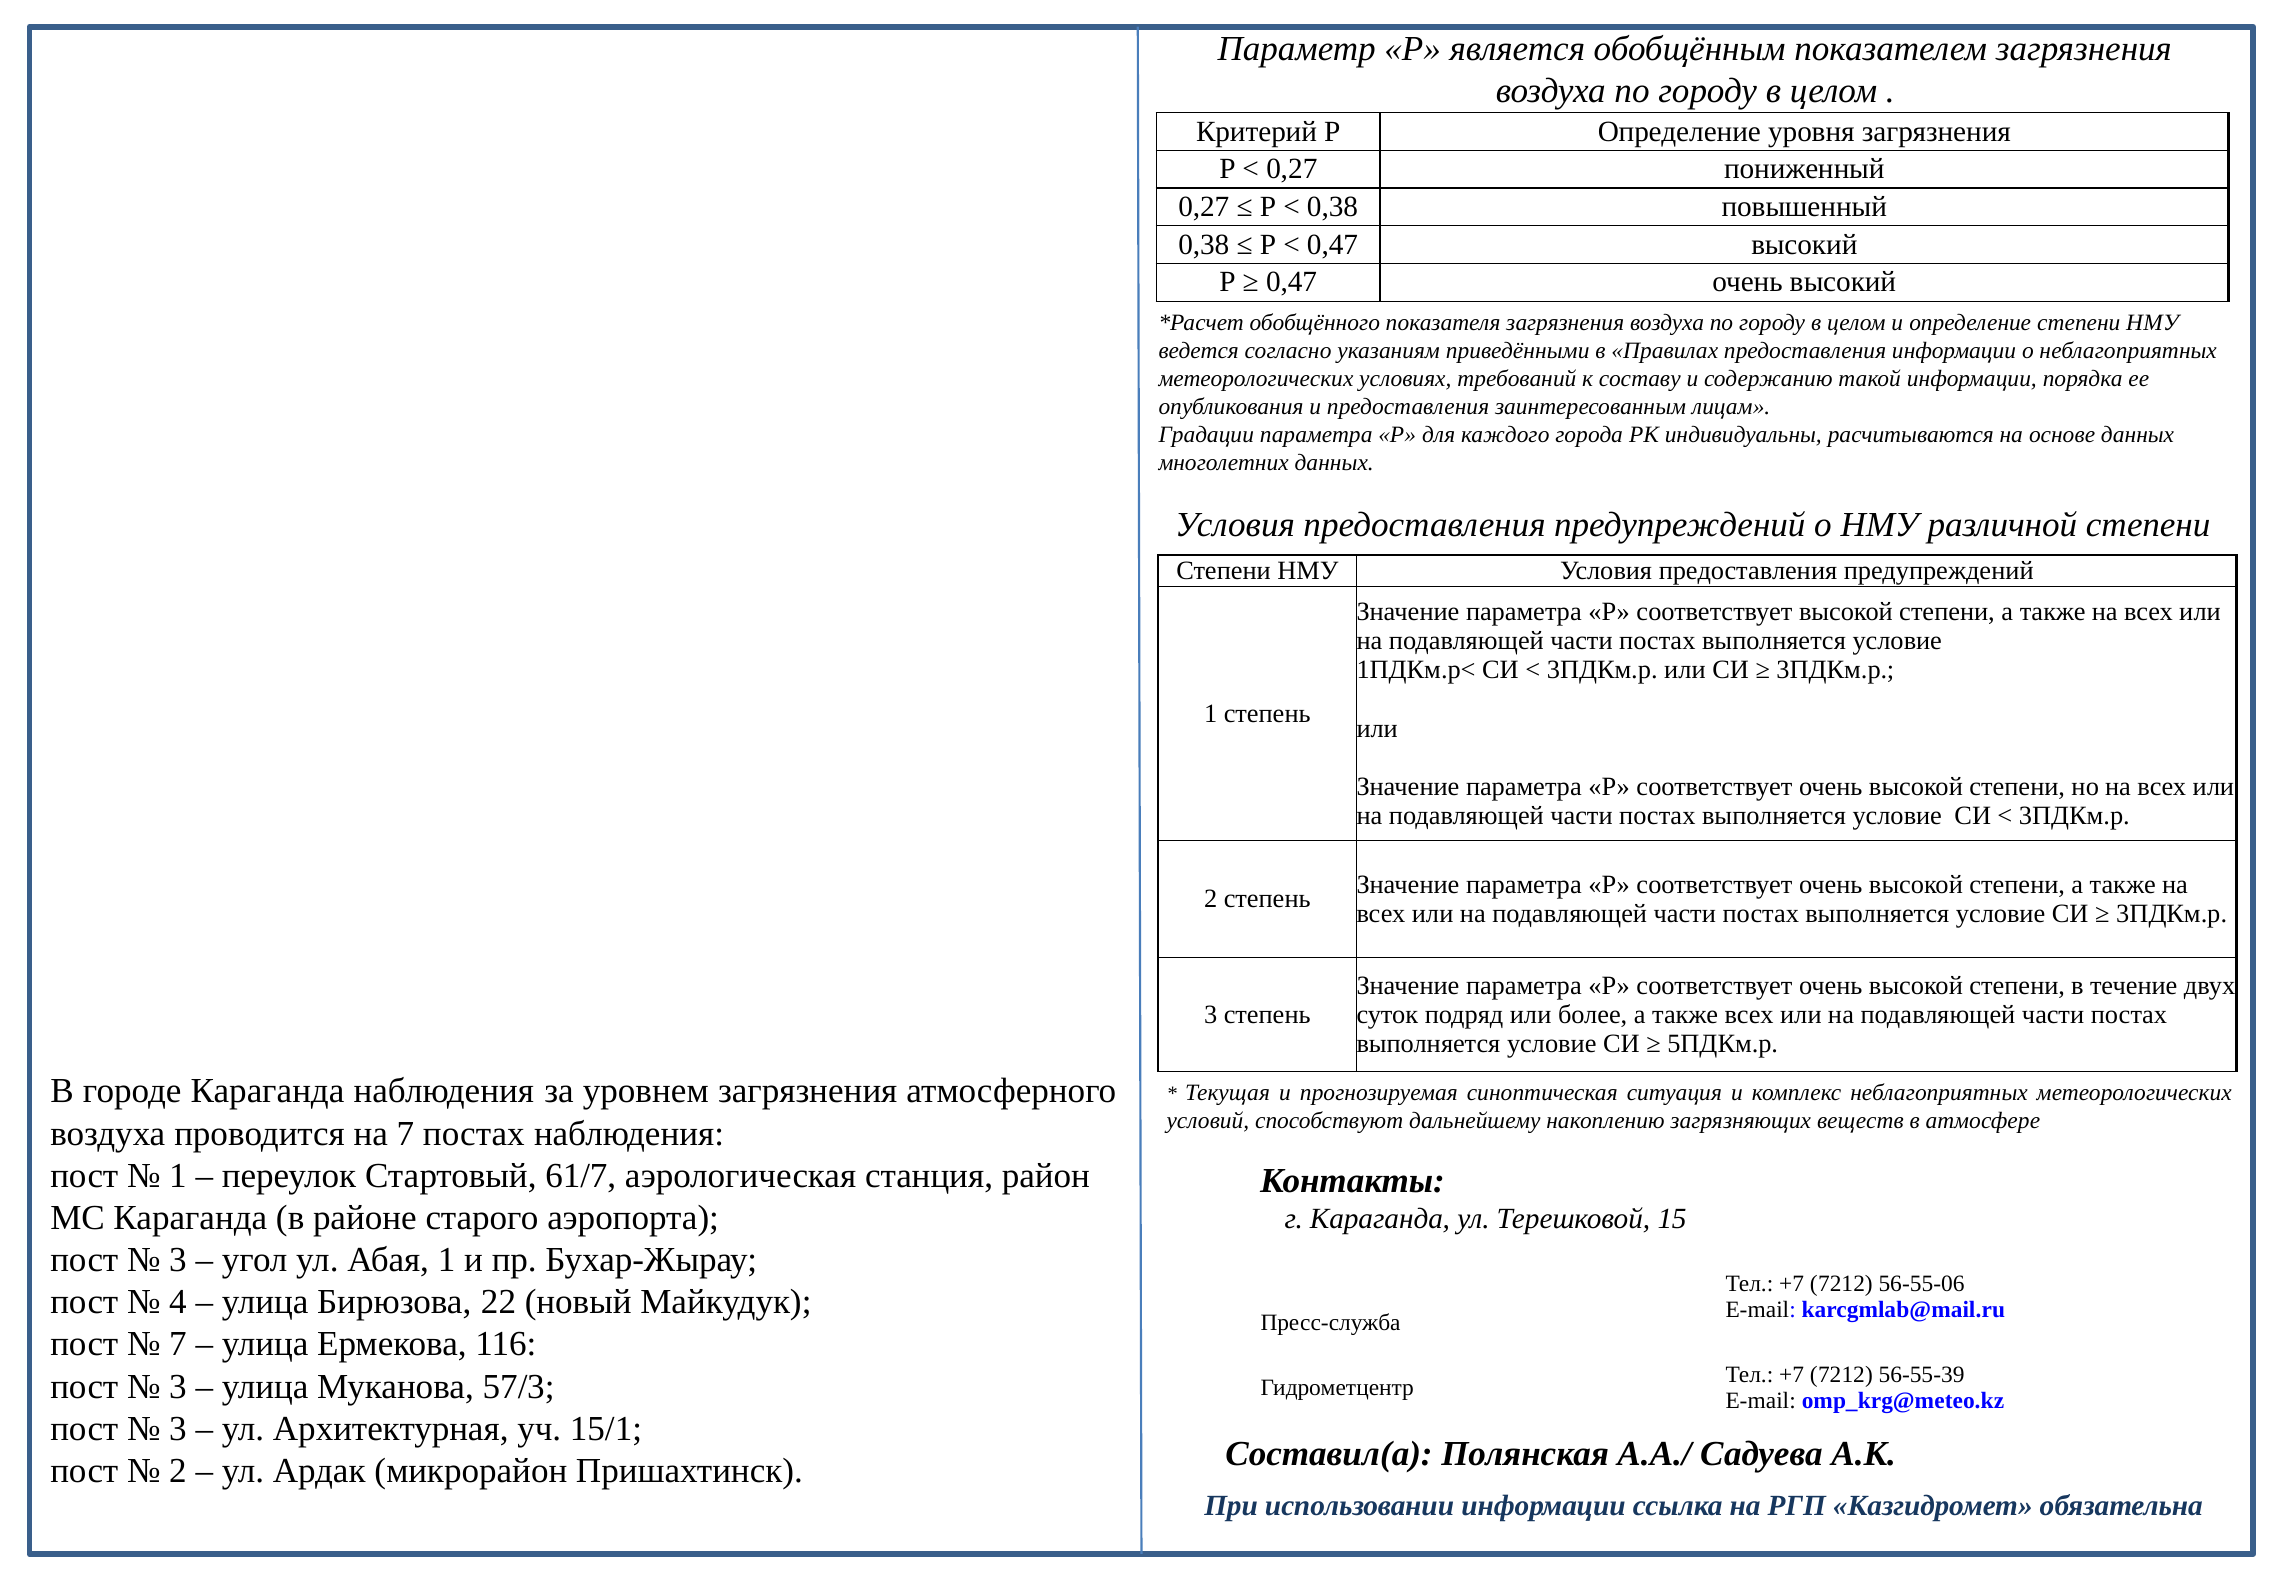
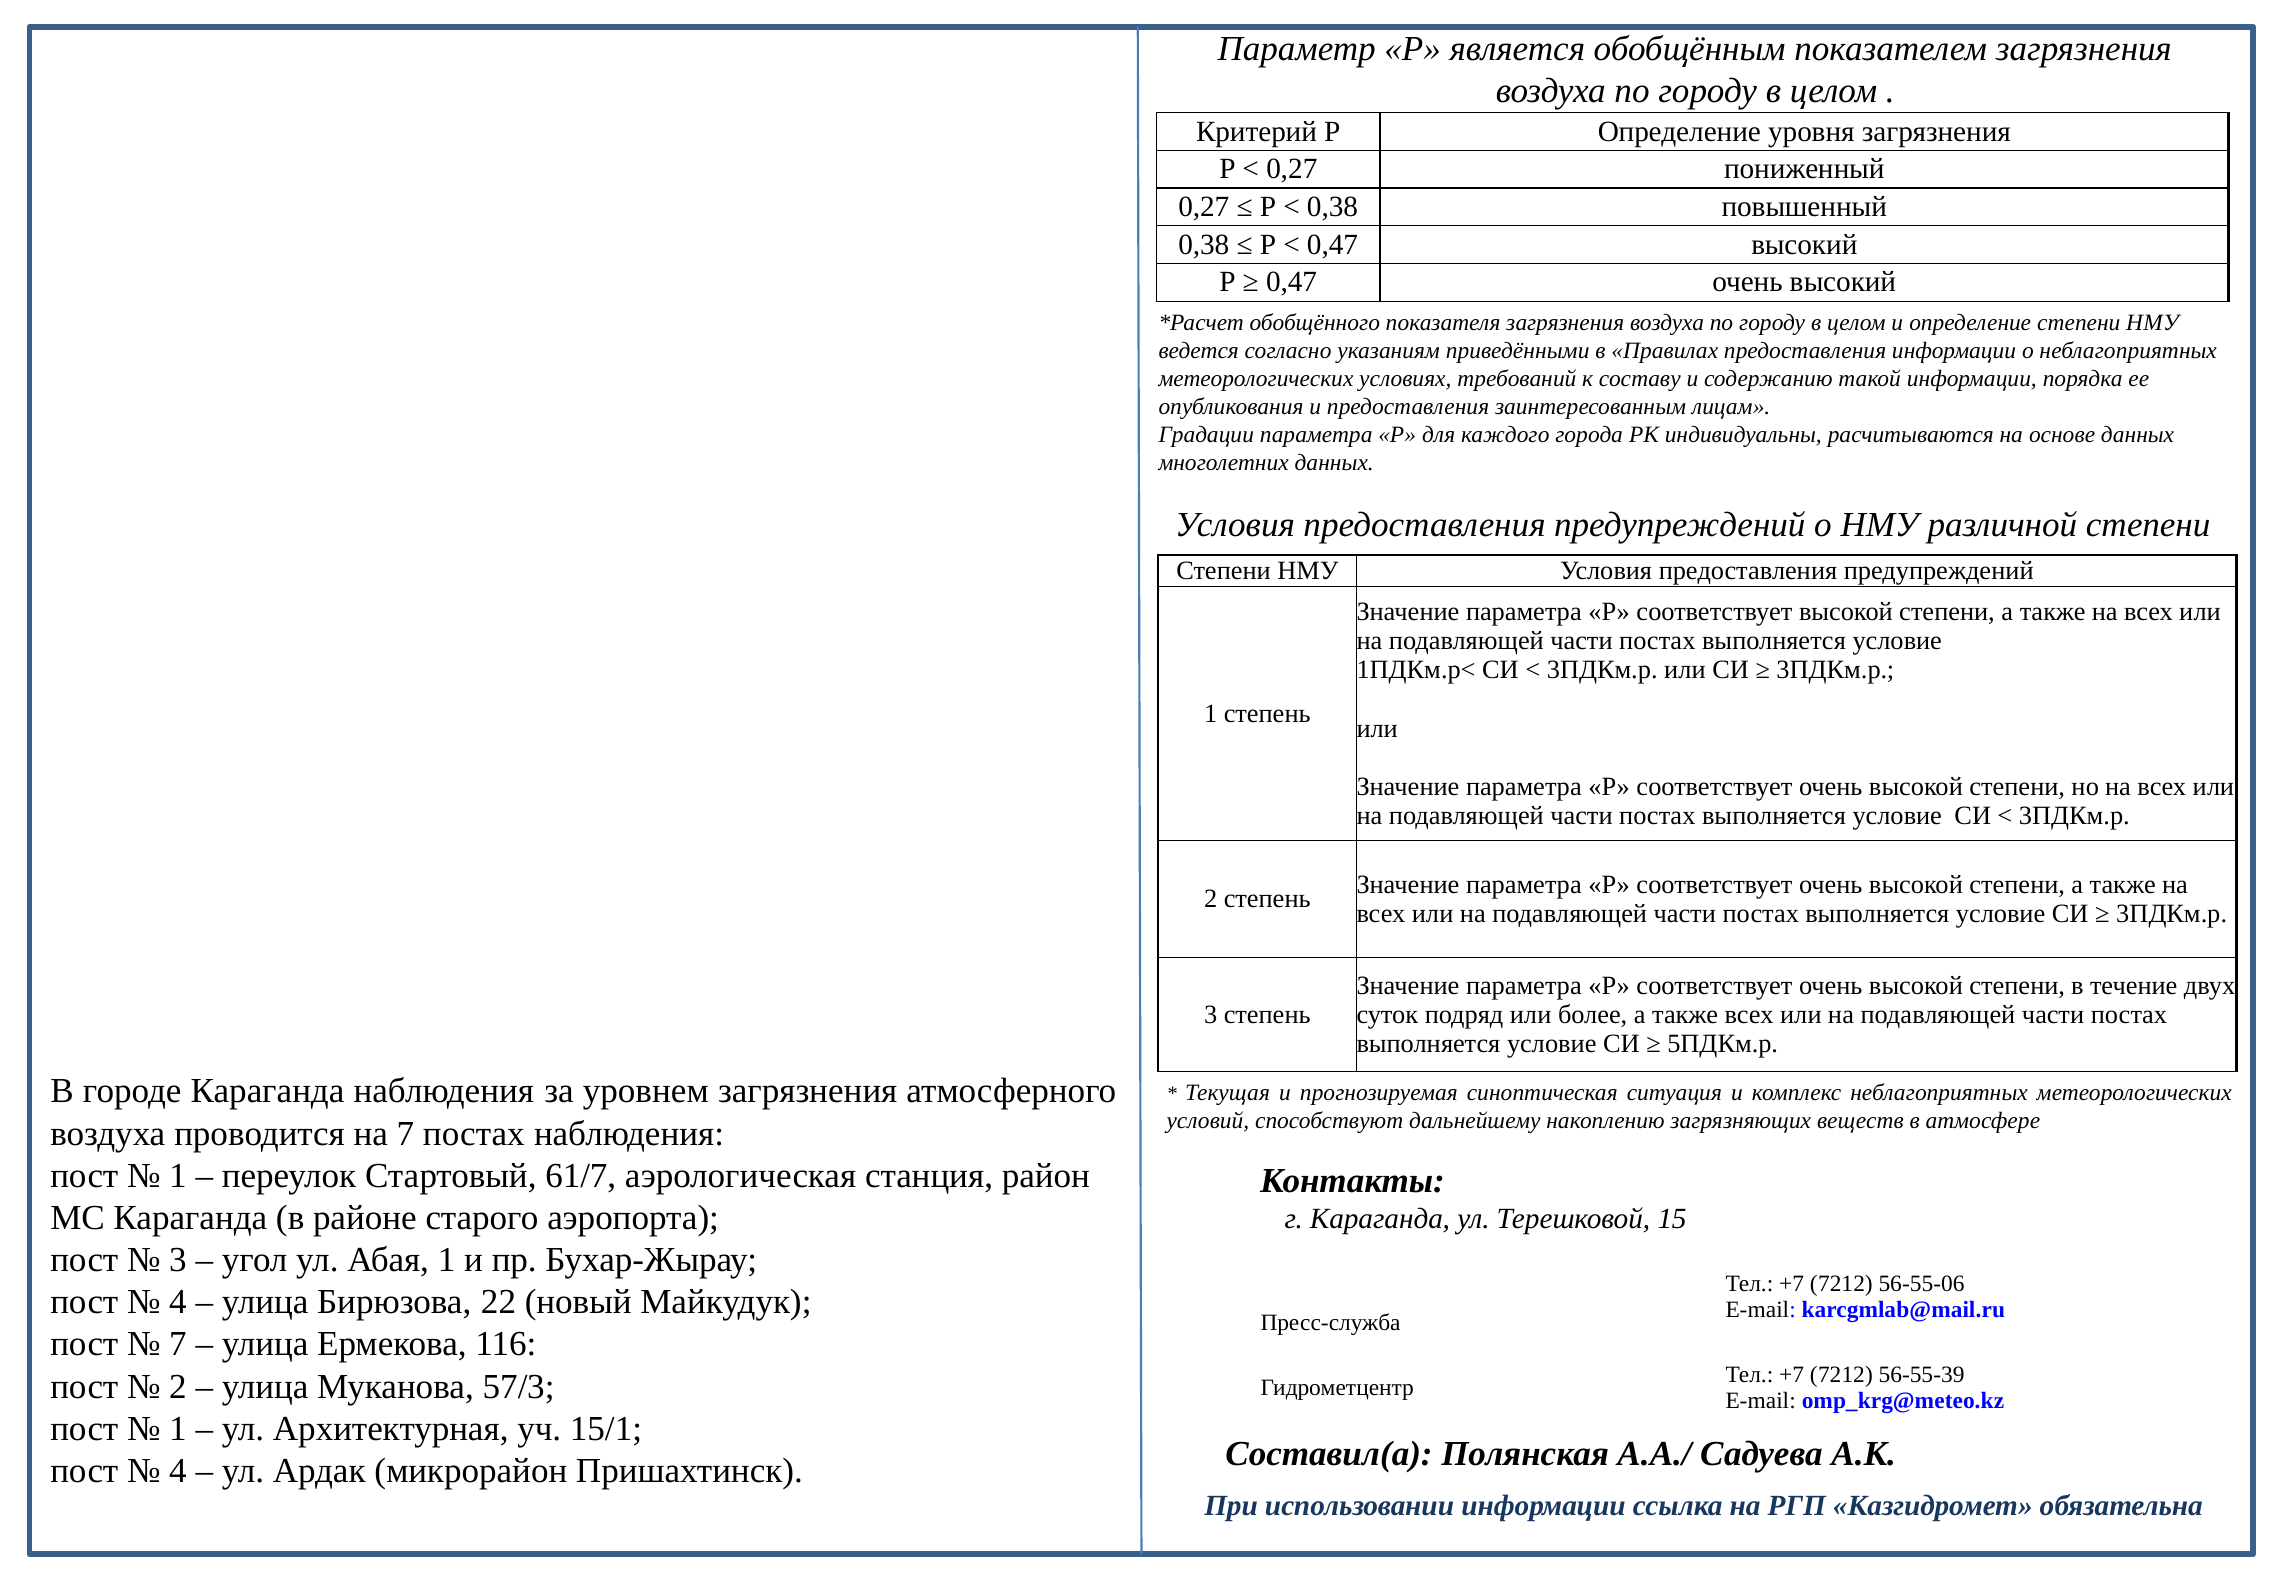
3 at (178, 1386): 3 -> 2
3 at (178, 1428): 3 -> 1
2 at (178, 1470): 2 -> 4
